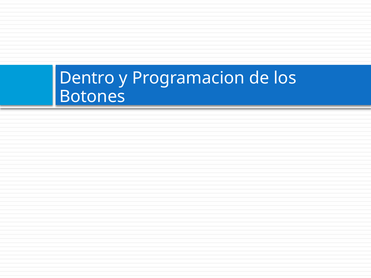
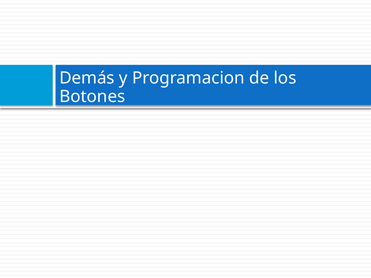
Dentro: Dentro -> Demás
